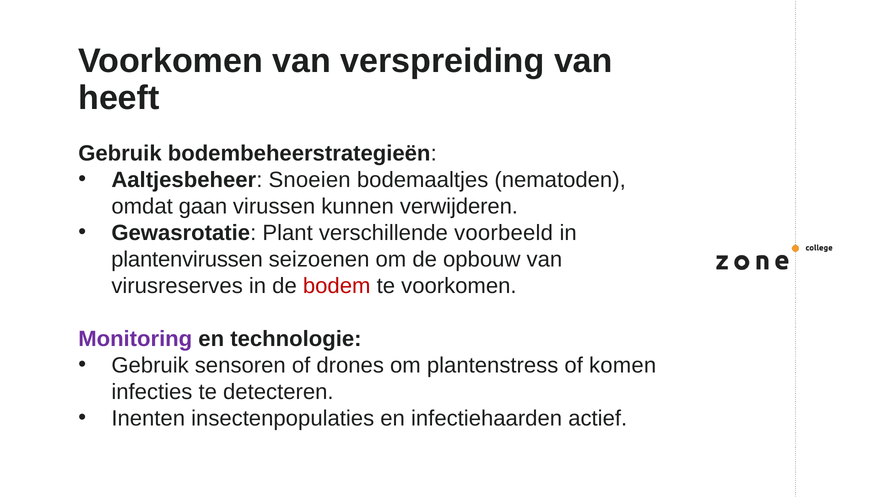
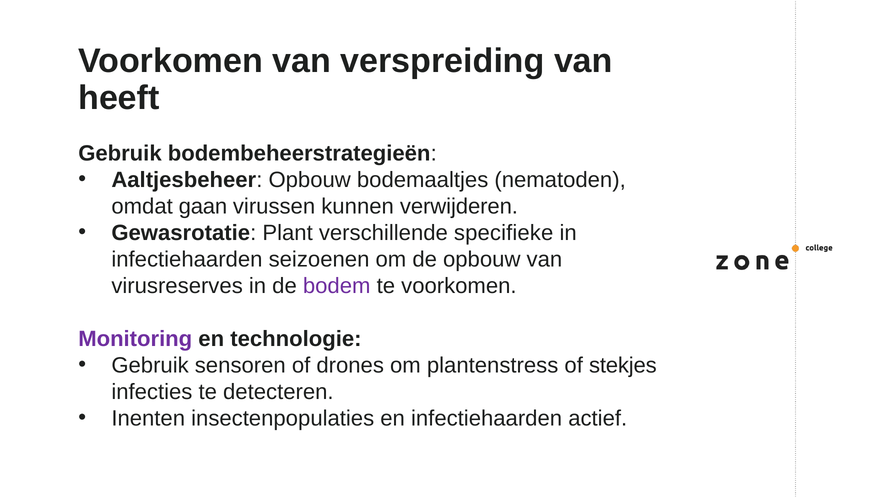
Aaltjesbeheer Snoeien: Snoeien -> Opbouw
voorbeeld: voorbeeld -> specifieke
plantenvirussen at (187, 259): plantenvirussen -> infectiehaarden
bodem colour: red -> purple
komen: komen -> stekjes
